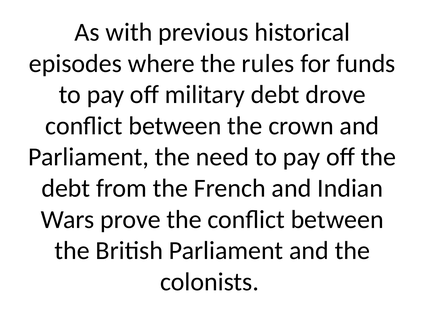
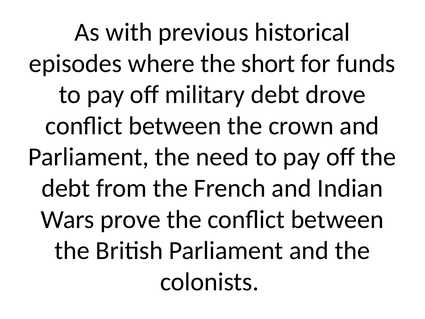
rules: rules -> short
